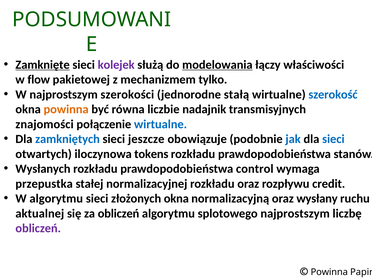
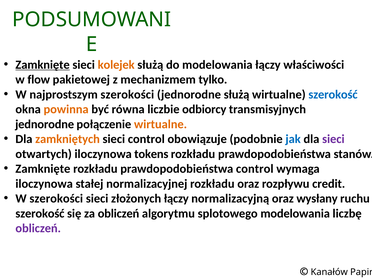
kolejek colour: purple -> orange
modelowania at (217, 65) underline: present -> none
jednorodne stałą: stałą -> służą
nadajnik: nadajnik -> odbiorcy
znajomości at (45, 124): znajomości -> jednorodne
wirtualne at (161, 124) colour: blue -> orange
zamkniętych colour: blue -> orange
sieci jeszcze: jeszcze -> control
sieci at (333, 139) colour: blue -> purple
Wysłanych at (43, 169): Wysłanych -> Zamknięte
przepustka at (44, 184): przepustka -> iloczynowa
W algorytmu: algorytmu -> szerokości
złożonych okna: okna -> łączy
aktualnej at (40, 213): aktualnej -> szerokość
splotowego najprostszym: najprostszym -> modelowania
Powinna at (329, 272): Powinna -> Kanałów
